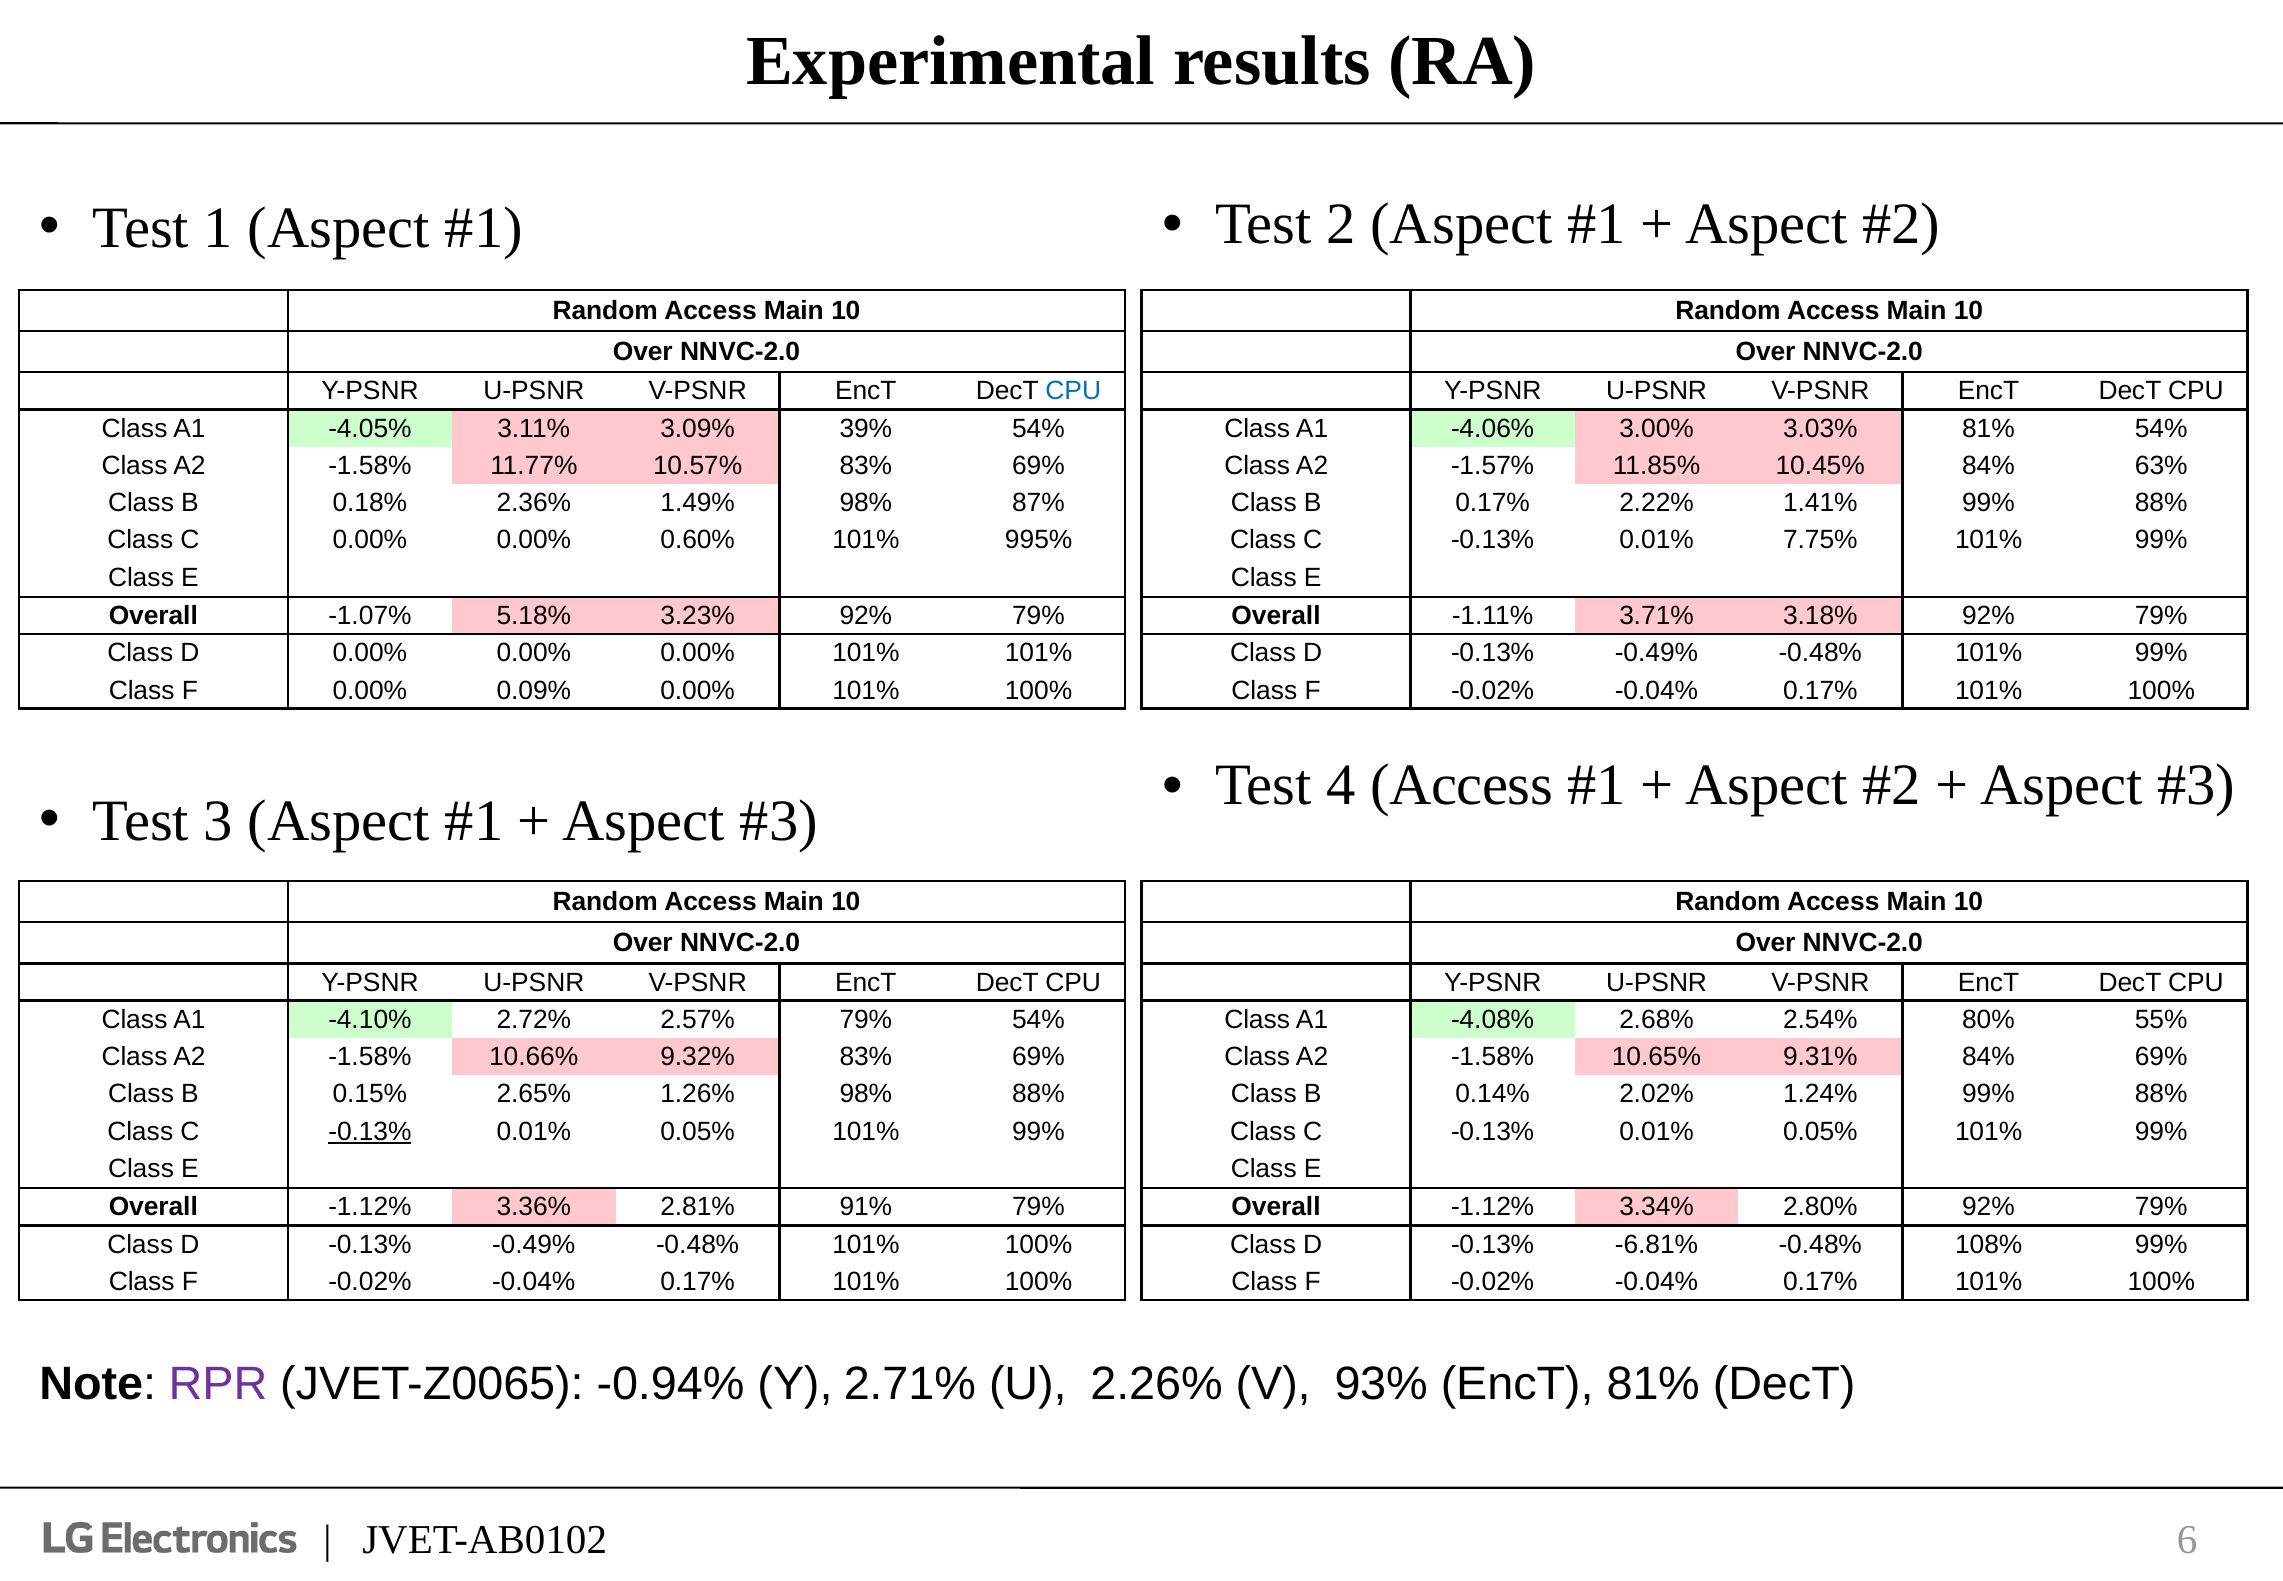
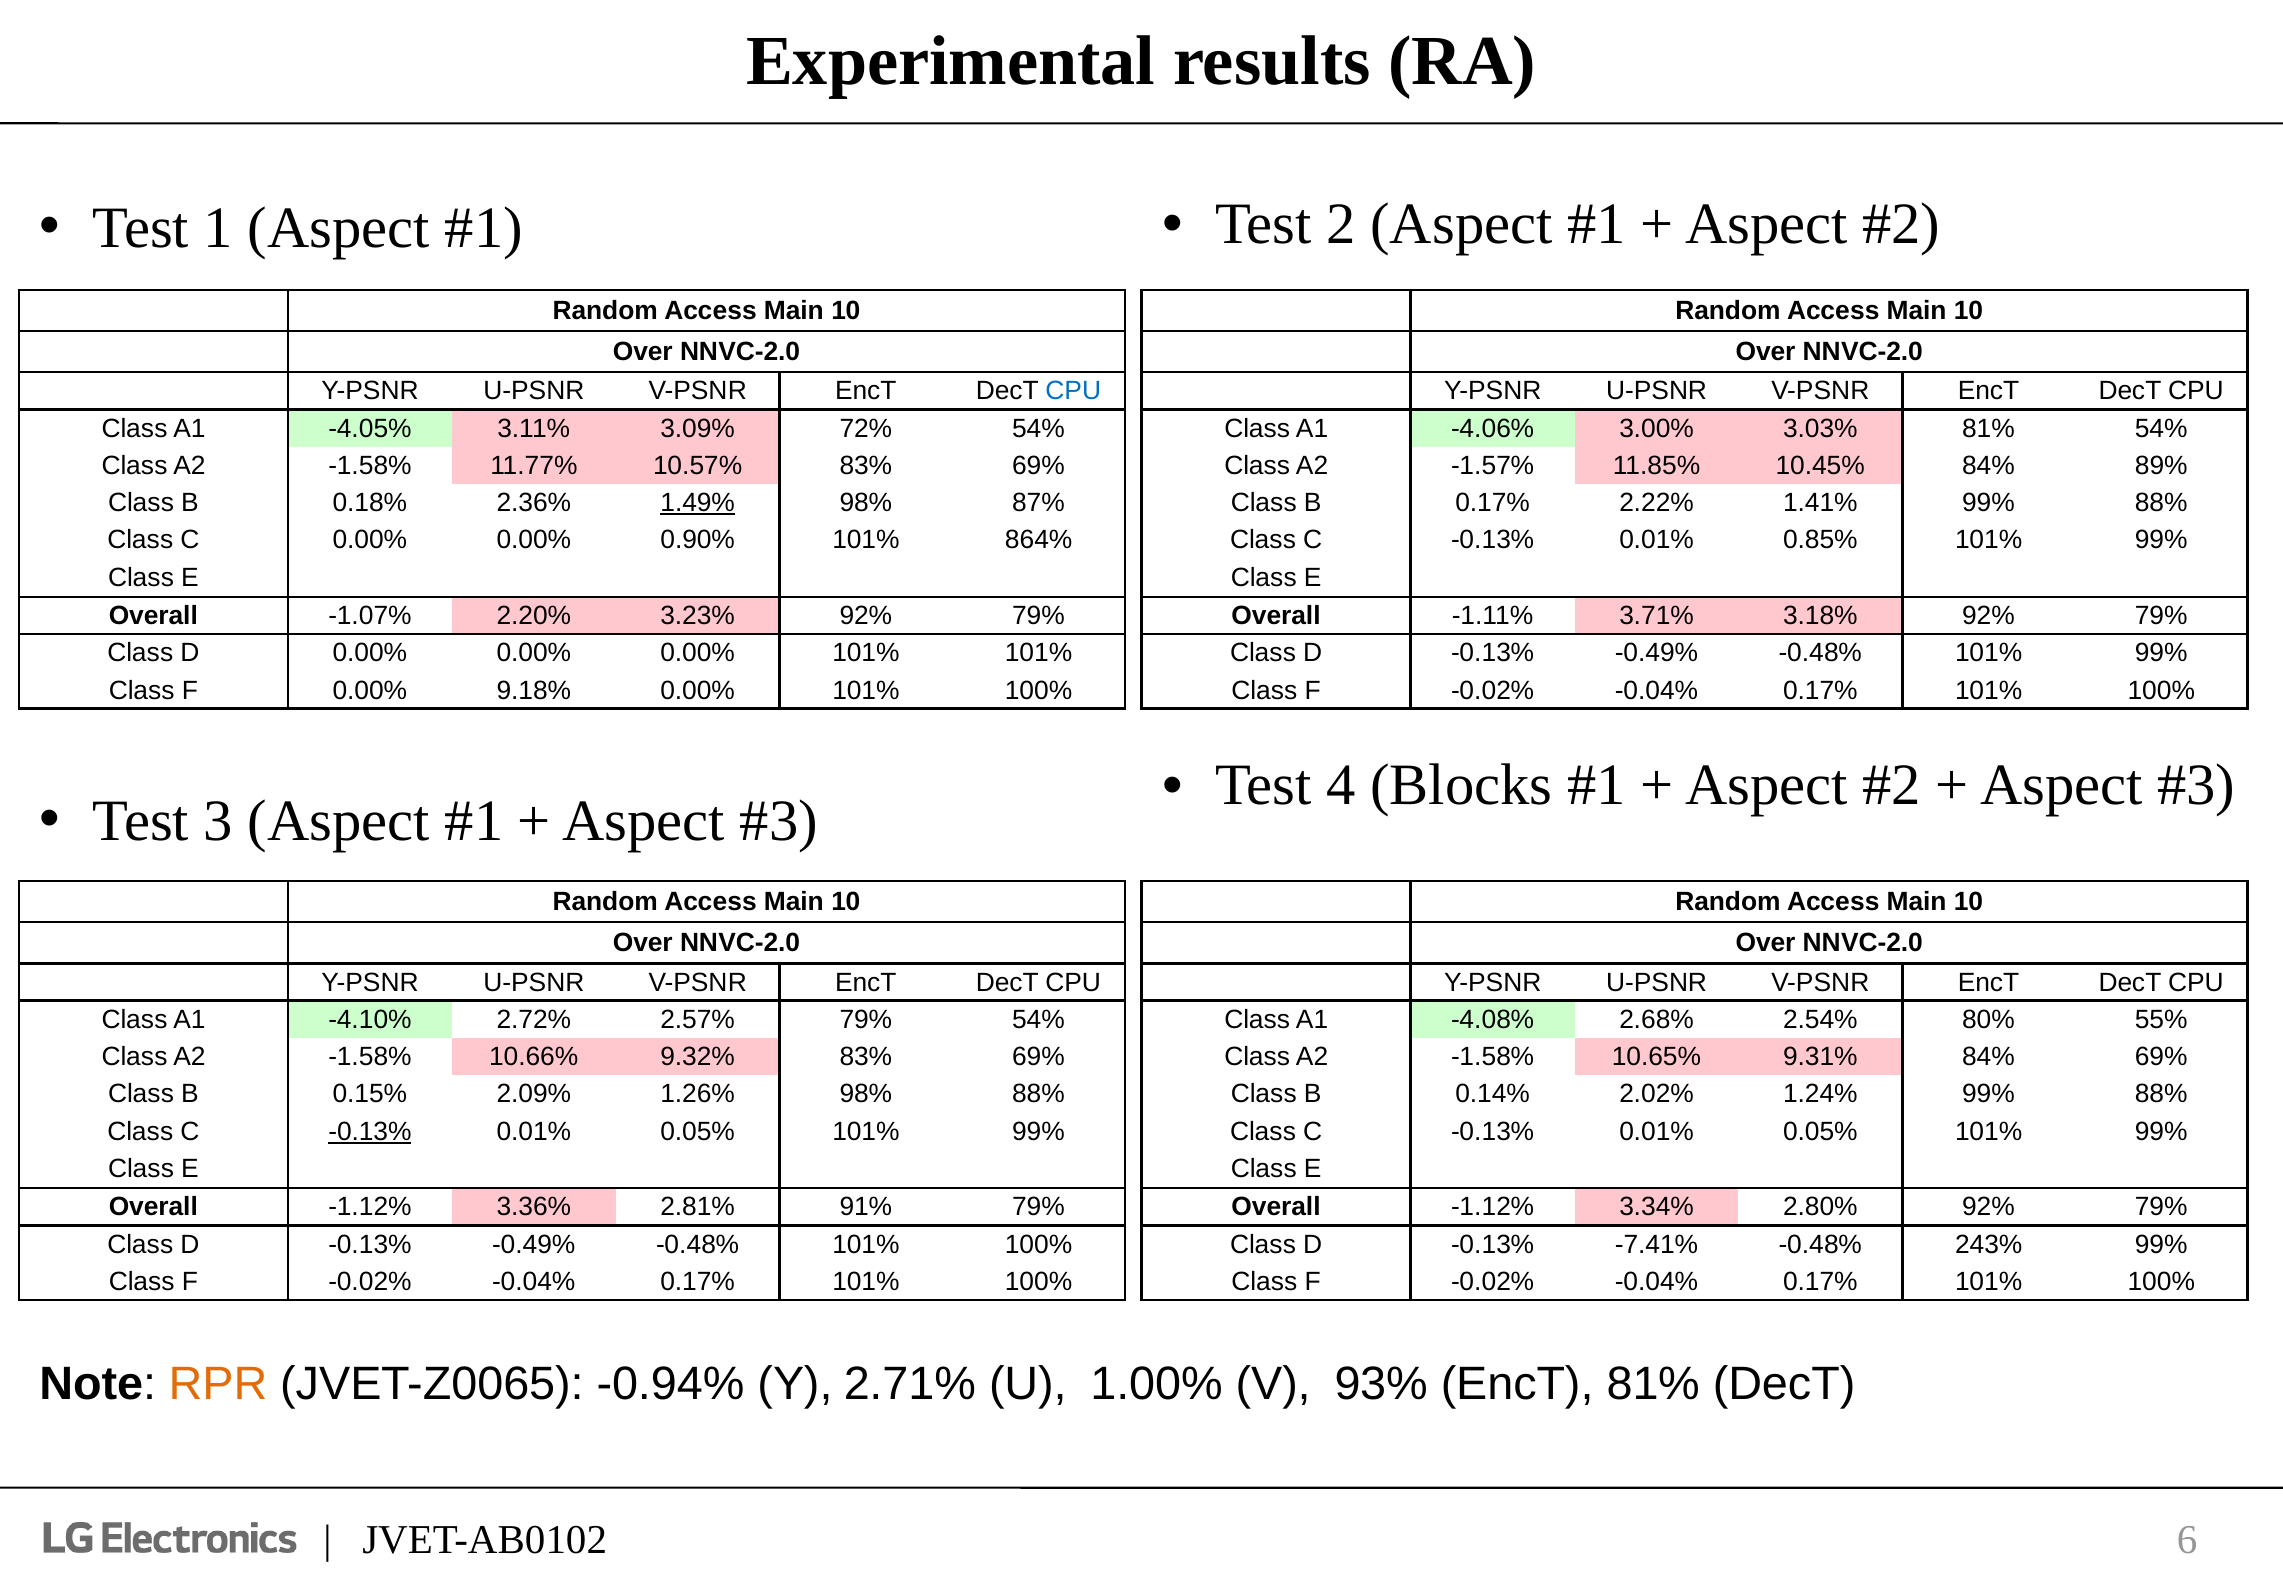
39%: 39% -> 72%
63%: 63% -> 89%
1.49% underline: none -> present
0.60%: 0.60% -> 0.90%
995%: 995% -> 864%
7.75%: 7.75% -> 0.85%
5.18%: 5.18% -> 2.20%
0.09%: 0.09% -> 9.18%
4 Access: Access -> Blocks
2.65%: 2.65% -> 2.09%
-6.81%: -6.81% -> -7.41%
108%: 108% -> 243%
RPR colour: purple -> orange
2.26%: 2.26% -> 1.00%
